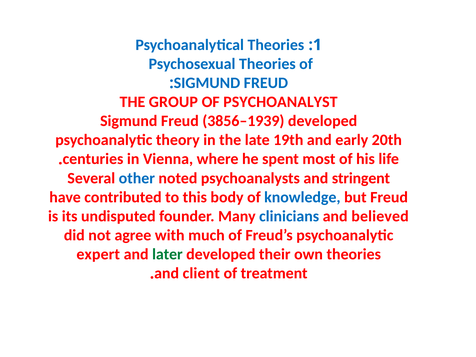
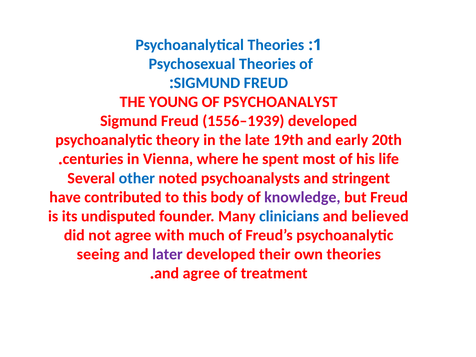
GROUP: GROUP -> YOUNG
3856–1939: 3856–1939 -> 1556–1939
knowledge colour: blue -> purple
expert: expert -> seeing
later colour: green -> purple
and client: client -> agree
